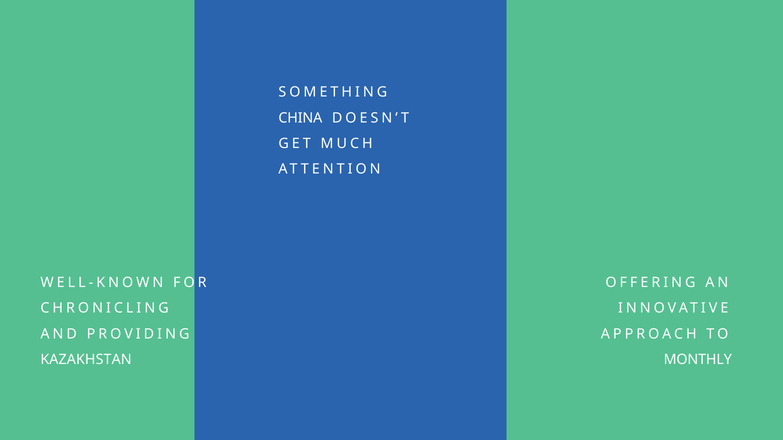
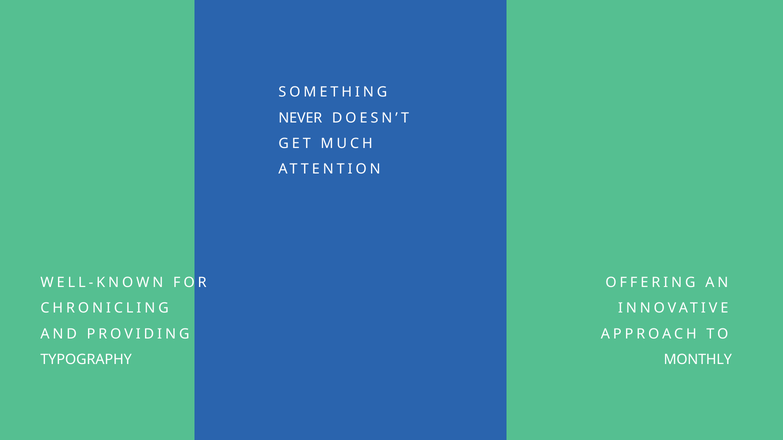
CHINA: CHINA -> NEVER
KAZAKHSTAN: KAZAKHSTAN -> TYPOGRAPHY
